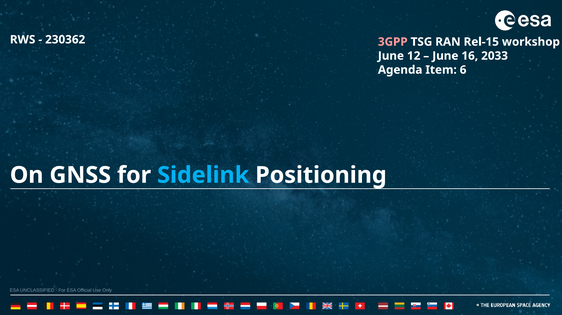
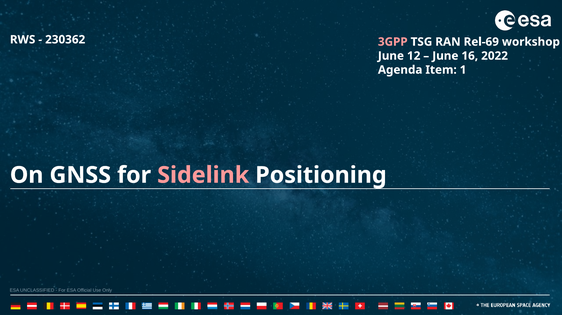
Rel-15: Rel-15 -> Rel-69
2033: 2033 -> 2022
Item 6: 6 -> 1
Sidelink colour: light blue -> pink
